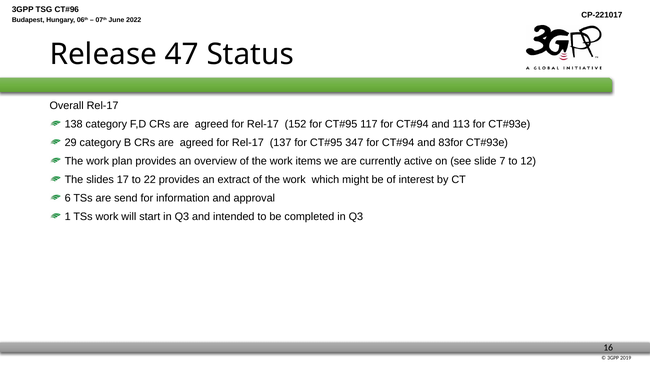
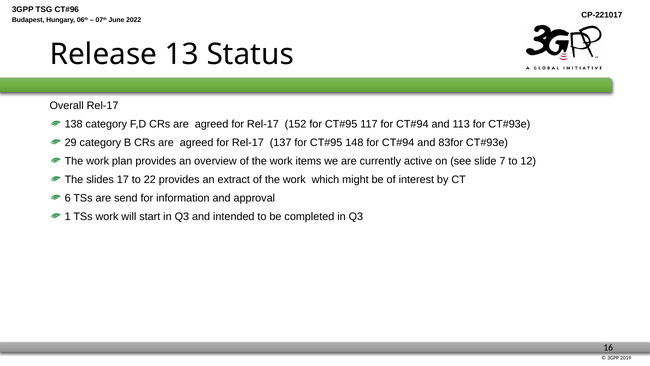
47: 47 -> 13
347: 347 -> 148
